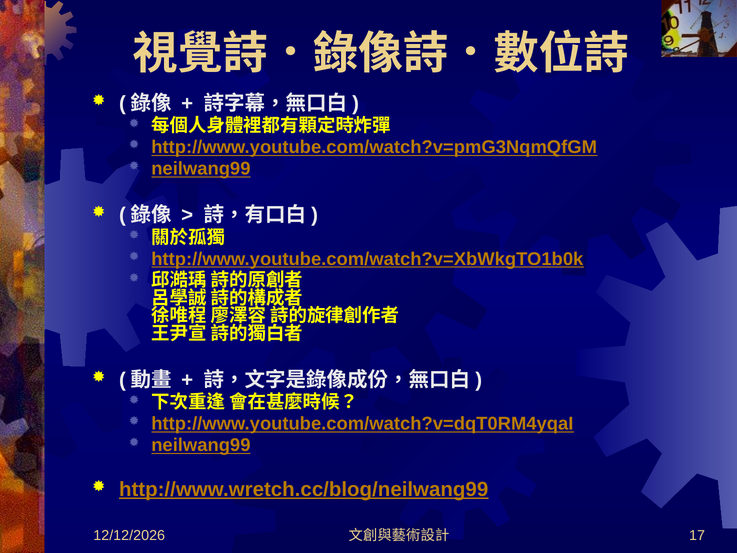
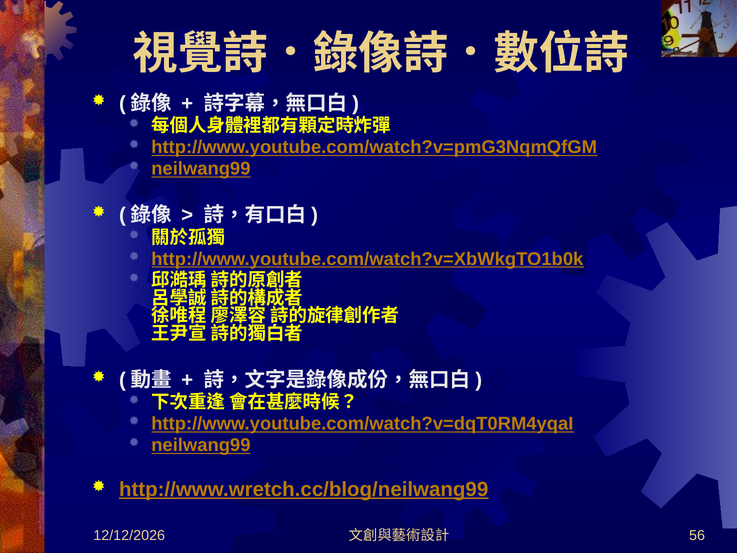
17: 17 -> 56
